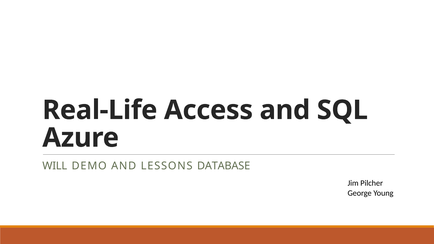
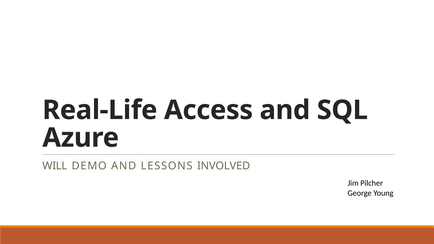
DATABASE: DATABASE -> INVOLVED
